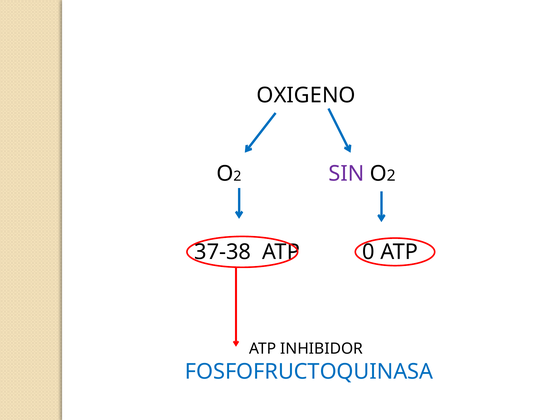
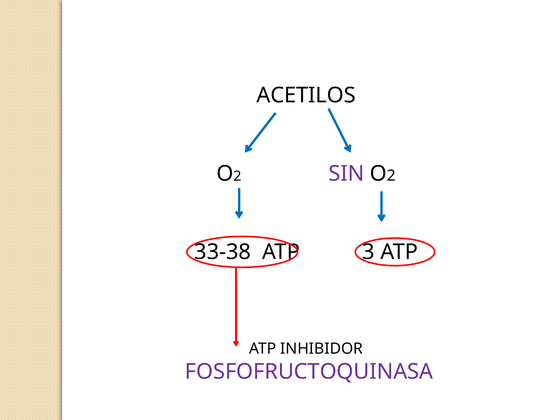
OXIGENO: OXIGENO -> ACETILOS
37-38: 37-38 -> 33-38
0: 0 -> 3
FOSFOFRUCTOQUINASA colour: blue -> purple
